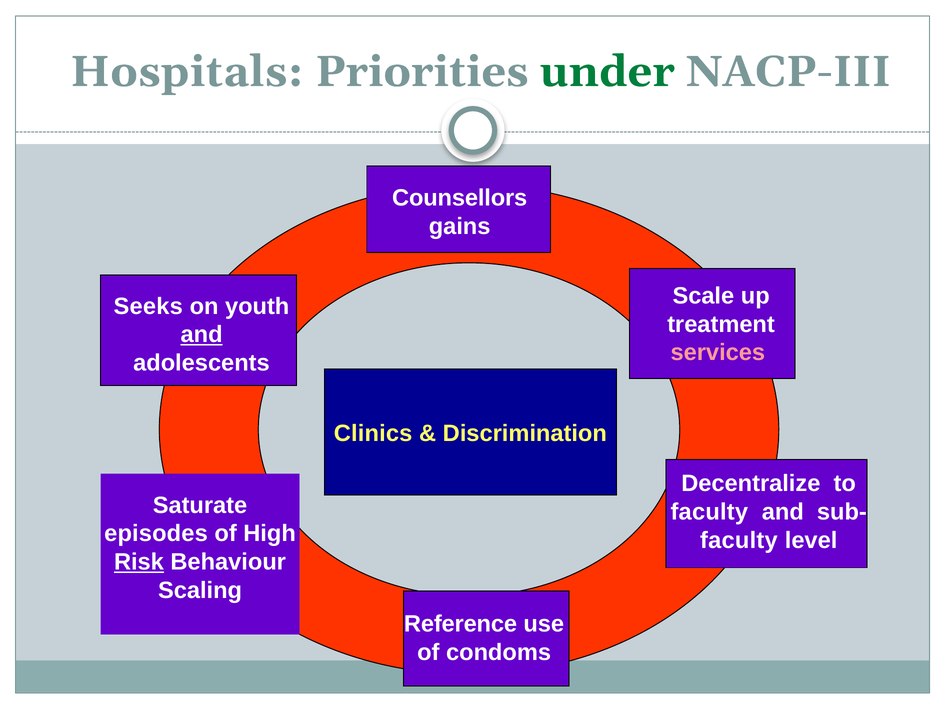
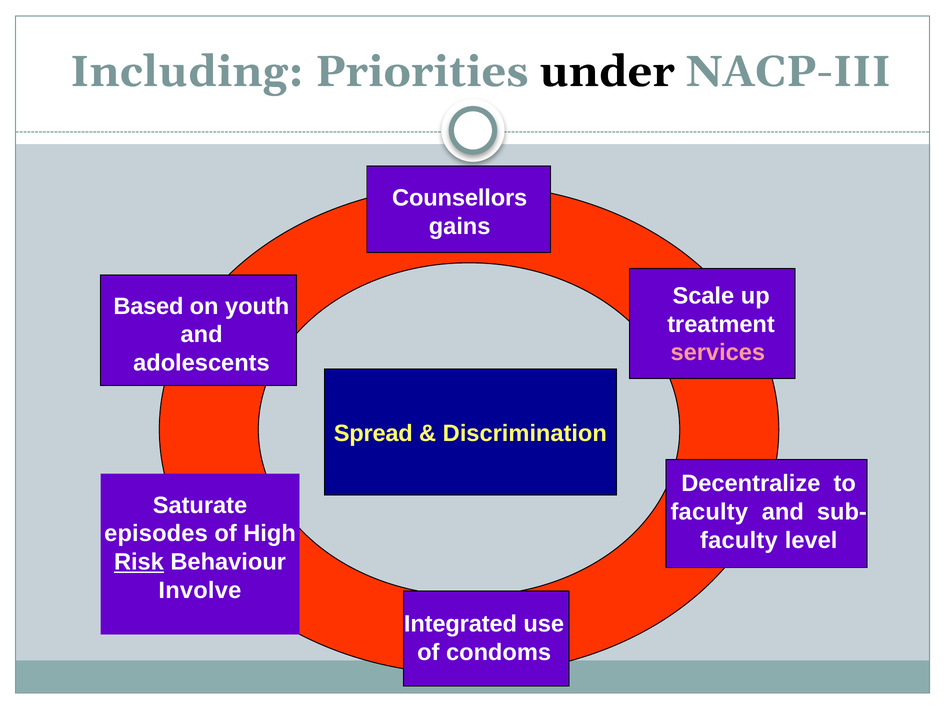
Hospitals: Hospitals -> Including
under colour: green -> black
Seeks: Seeks -> Based
and at (202, 335) underline: present -> none
Clinics: Clinics -> Spread
Scaling: Scaling -> Involve
Reference: Reference -> Integrated
